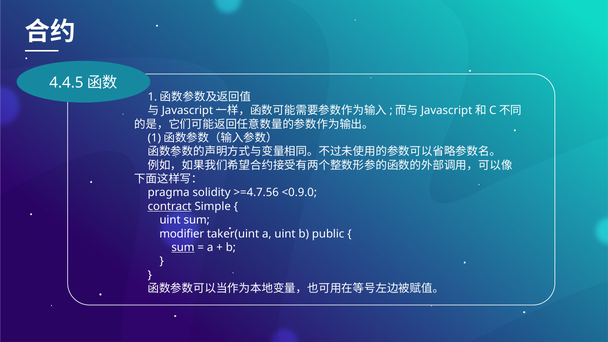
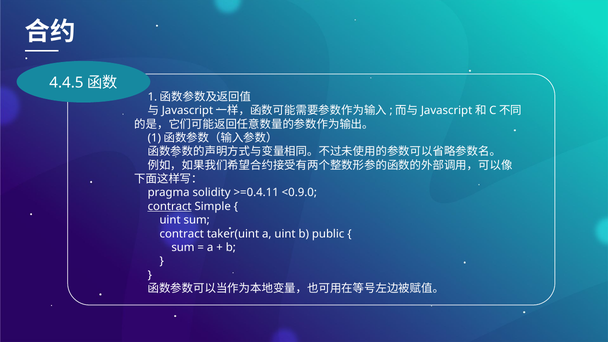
>=4.7.56: >=4.7.56 -> >=0.4.11
modifier at (182, 234): modifier -> contract
sum at (183, 247) underline: present -> none
